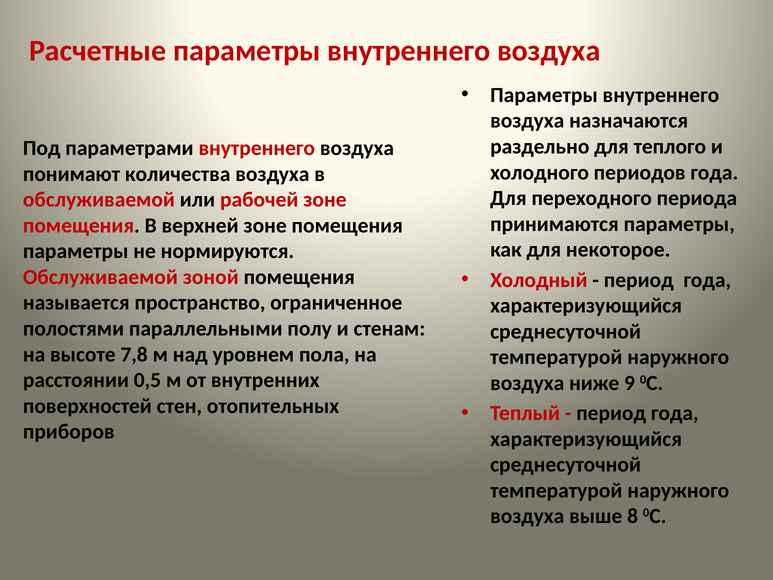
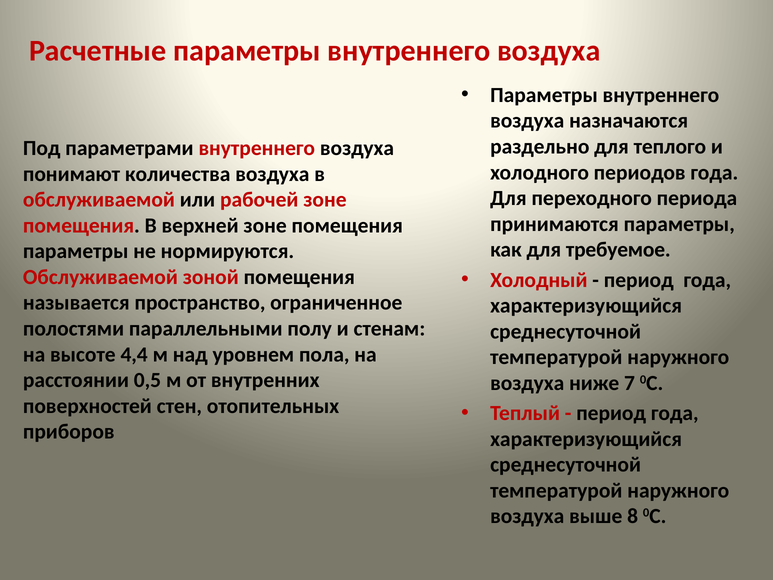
некоторое: некоторое -> требуемое
7,8: 7,8 -> 4,4
9: 9 -> 7
